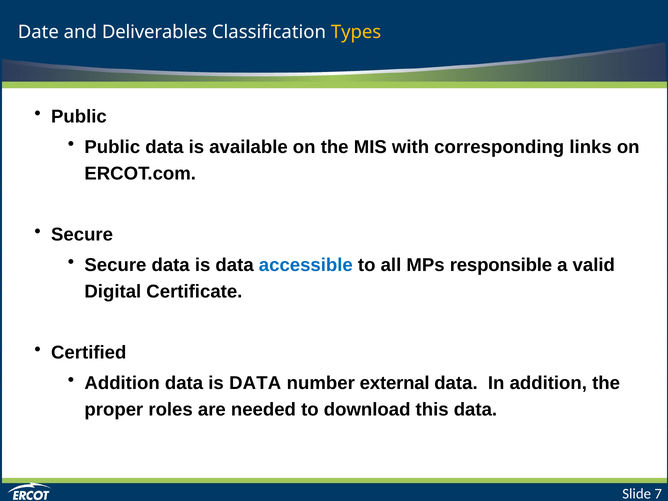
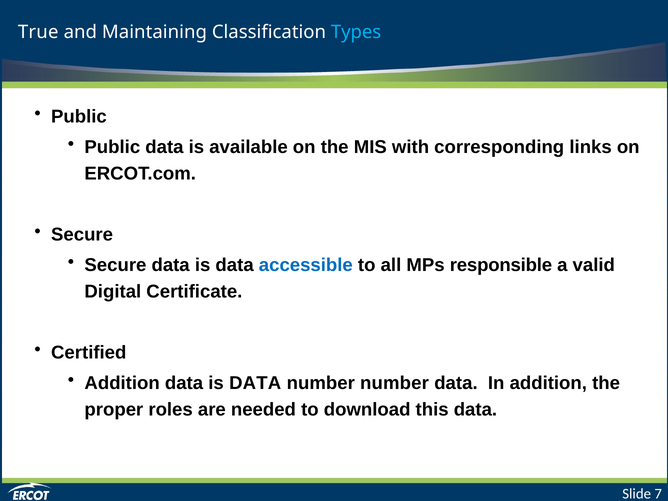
Date: Date -> True
Deliverables: Deliverables -> Maintaining
Types colour: yellow -> light blue
number external: external -> number
